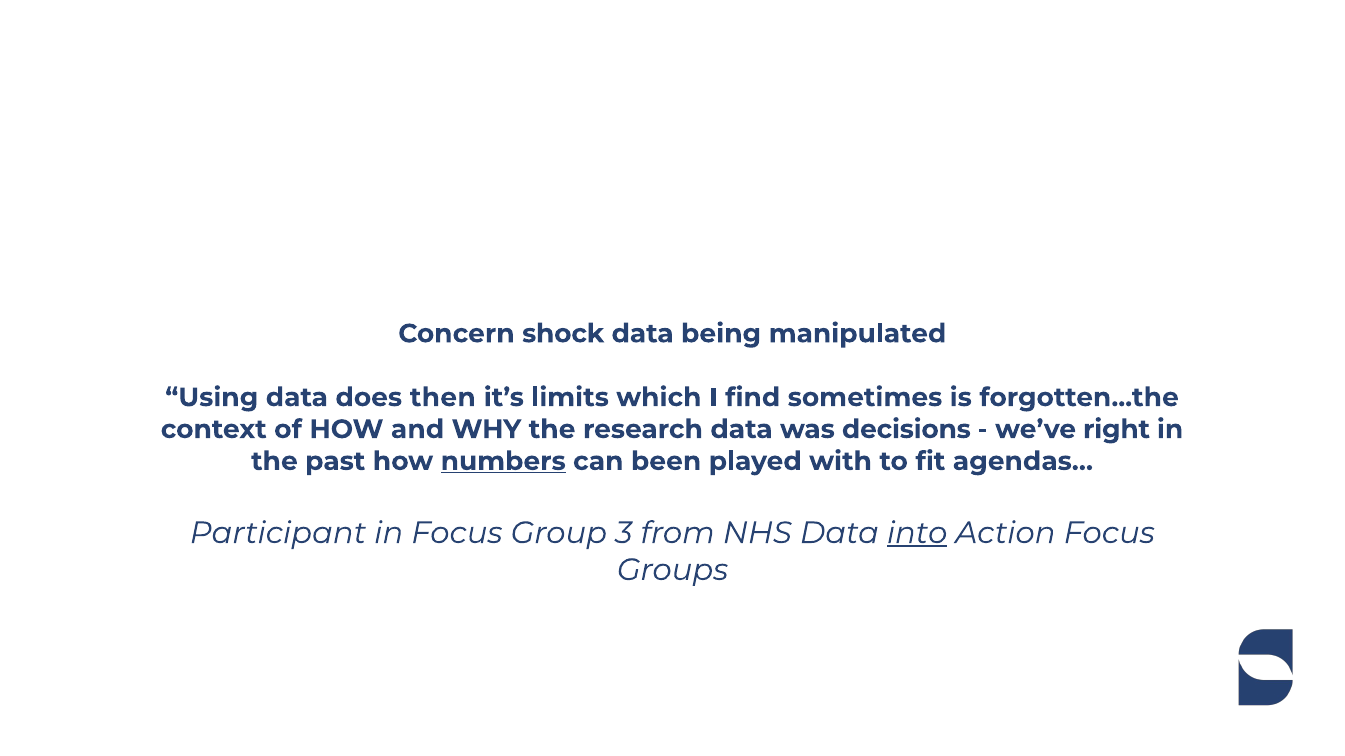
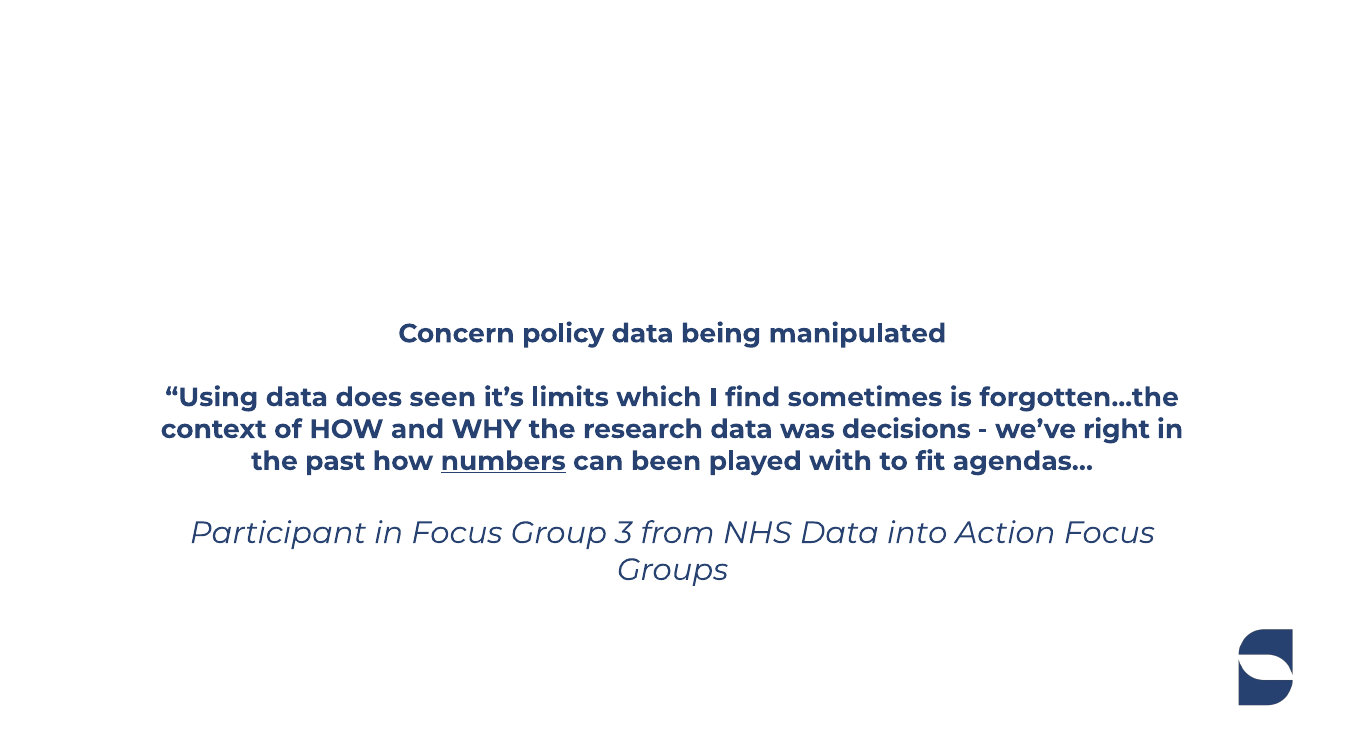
shock: shock -> policy
then: then -> seen
into underline: present -> none
